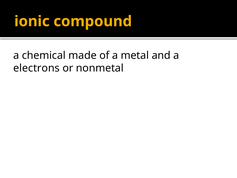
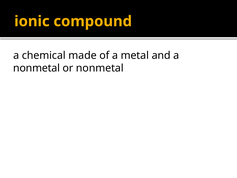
electrons at (36, 68): electrons -> nonmetal
